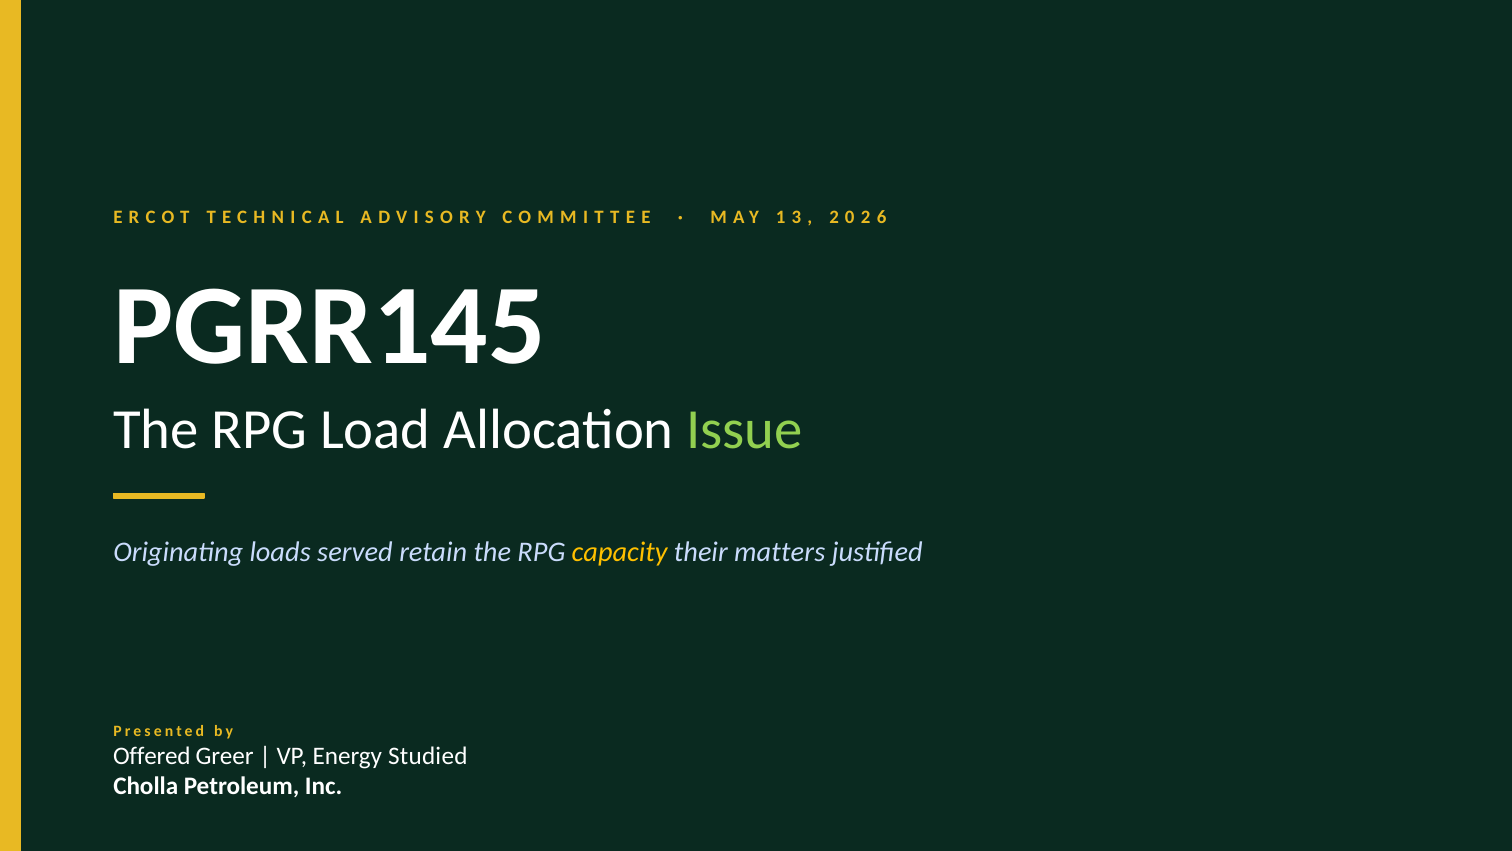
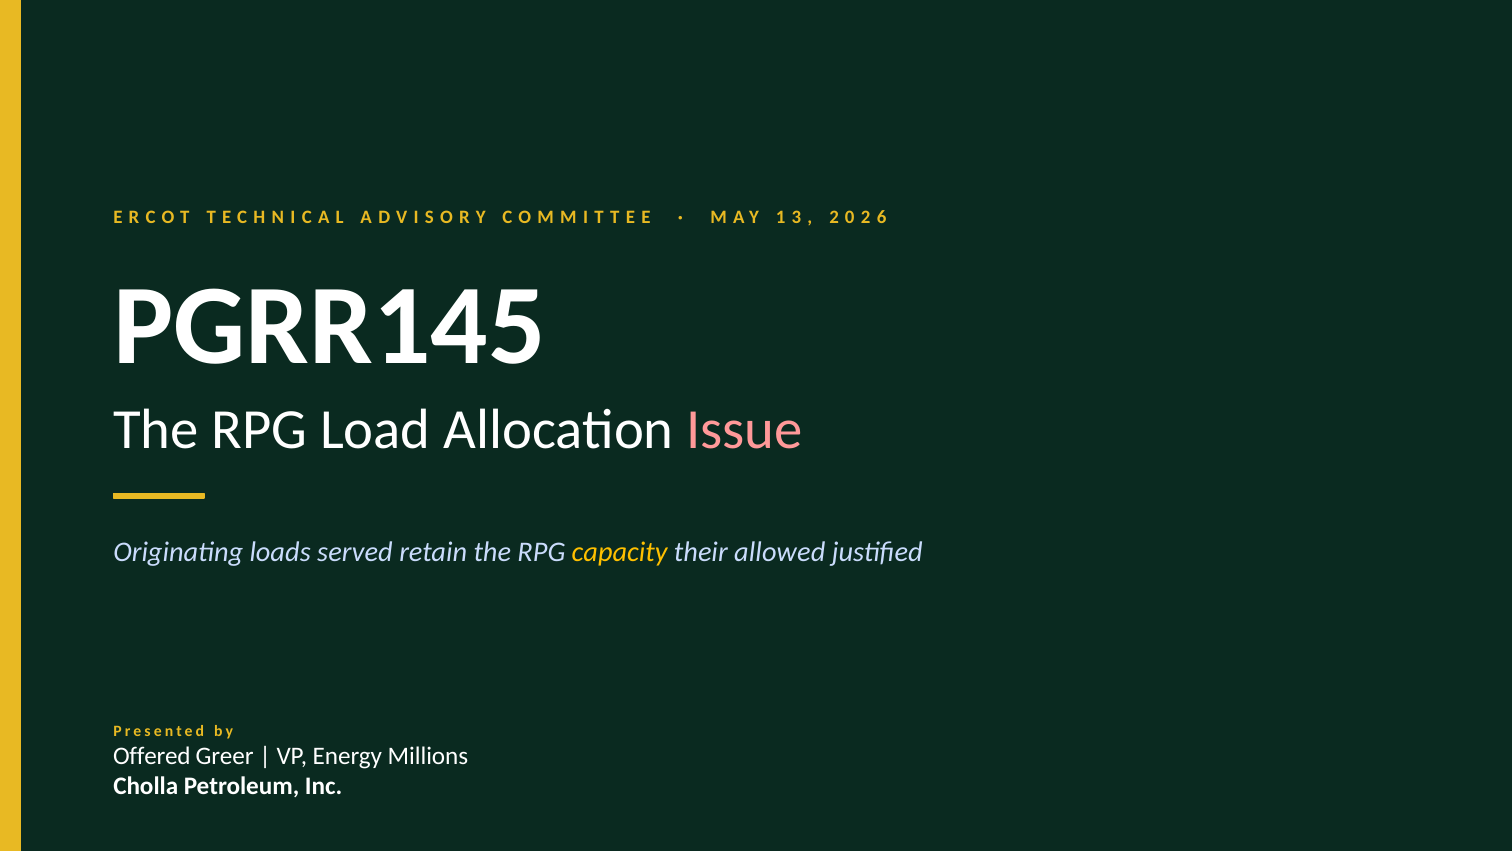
Issue colour: light green -> pink
matters: matters -> allowed
Studied: Studied -> Millions
